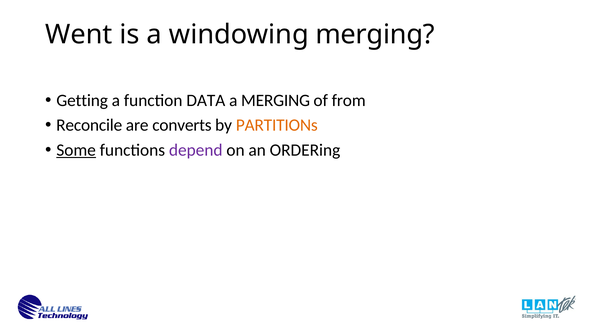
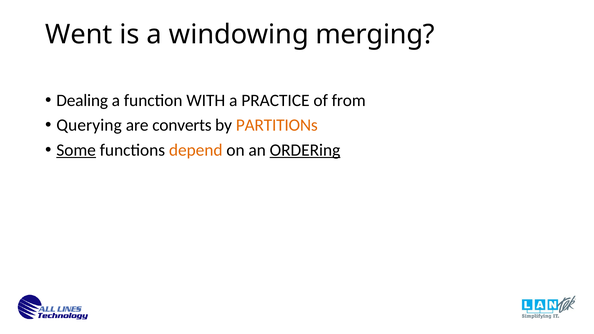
Getting: Getting -> Dealing
DATA: DATA -> WITH
a MERGING: MERGING -> PRACTICE
Reconcile: Reconcile -> Querying
depend colour: purple -> orange
ORDERing underline: none -> present
